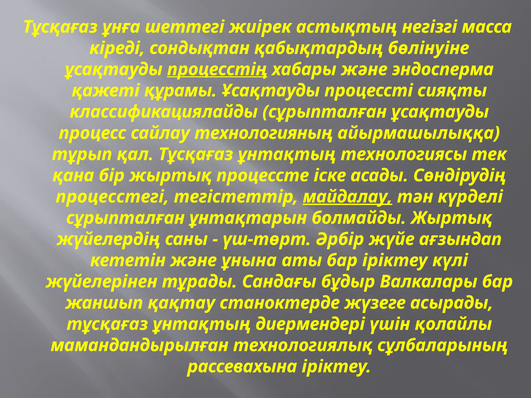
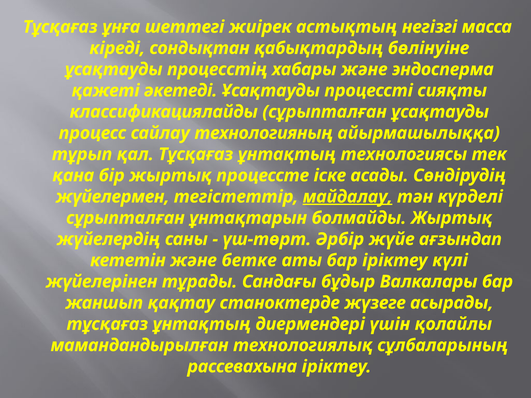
процесстiң underline: present -> none
құрамы: құрамы -> әкетедi
процесстегi: процесстегi -> жүйелермен
ұнына: ұнына -> бетке
